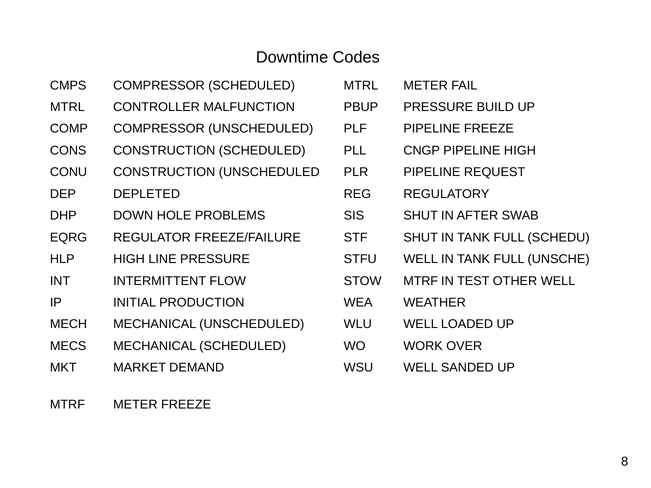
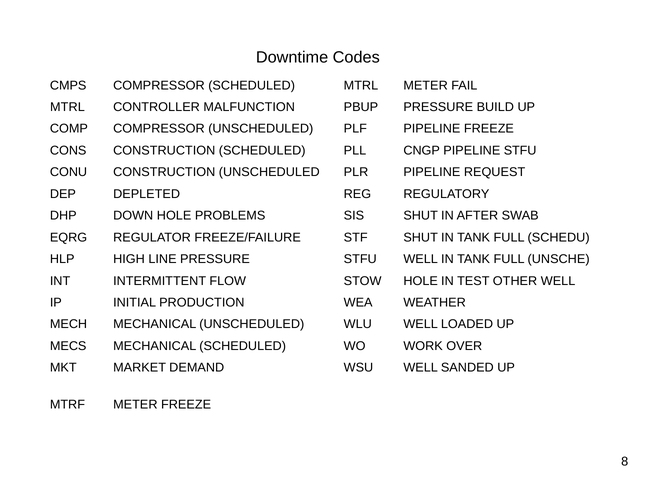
PIPELINE HIGH: HIGH -> STFU
STOW MTRF: MTRF -> HOLE
